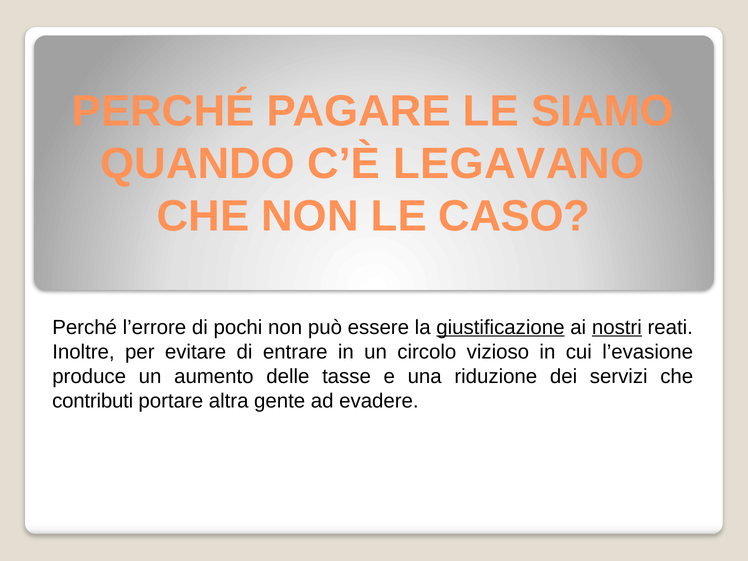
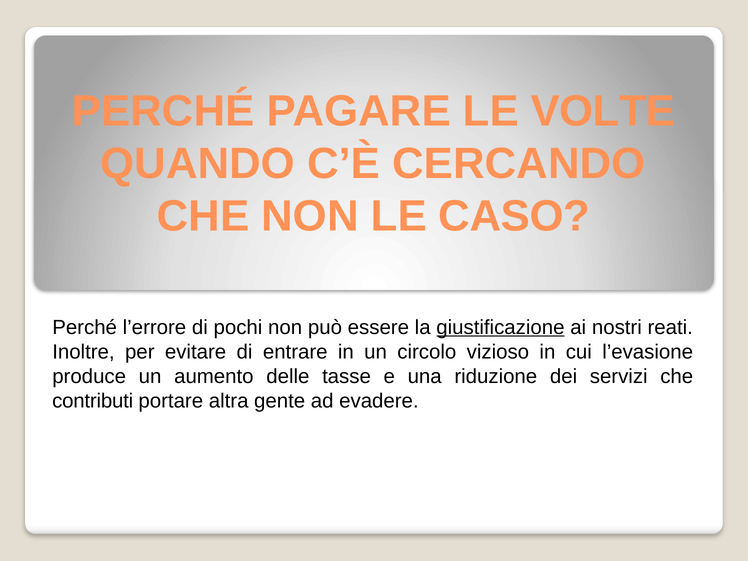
SIAMO: SIAMO -> VOLTE
LEGAVANO: LEGAVANO -> CERCANDO
nostri underline: present -> none
